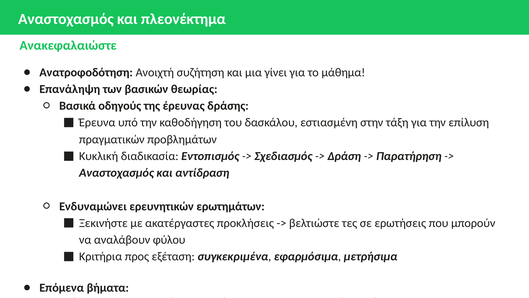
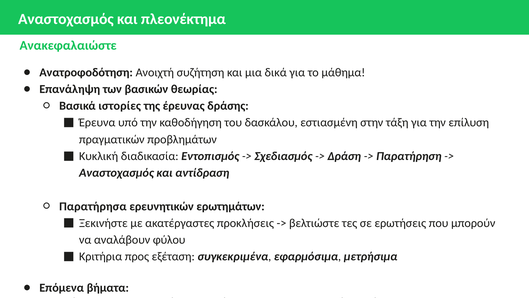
γίνει: γίνει -> δικά
Βασικά οδηγούς: οδηγούς -> ιστορίες
Ενδυναμώνει: Ενδυναμώνει -> Παρατήρησα
